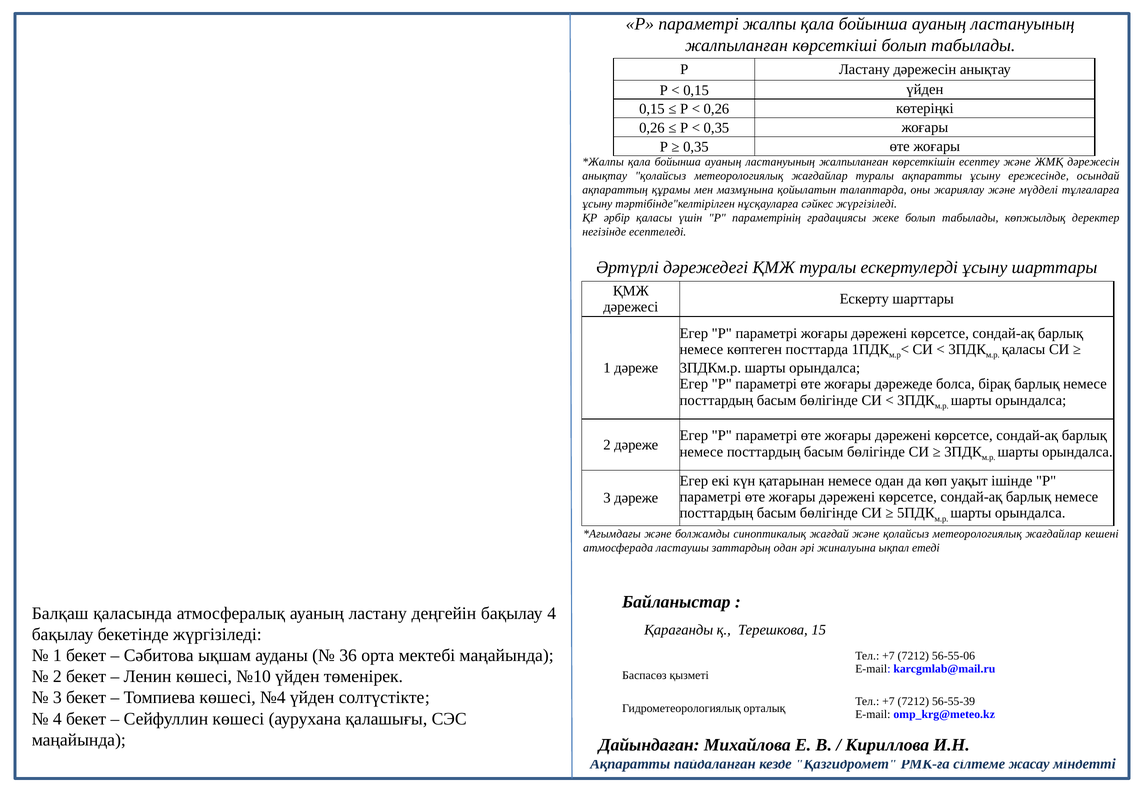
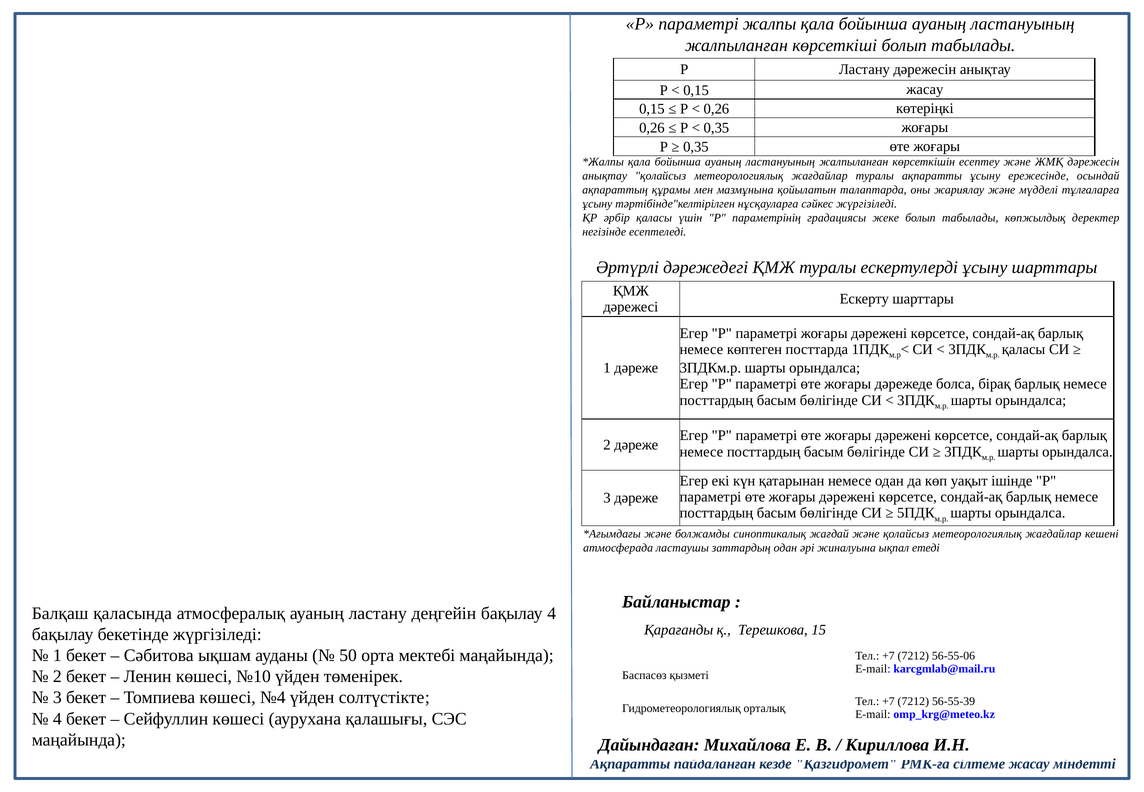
0,15 үйден: үйден -> жасау
36: 36 -> 50
